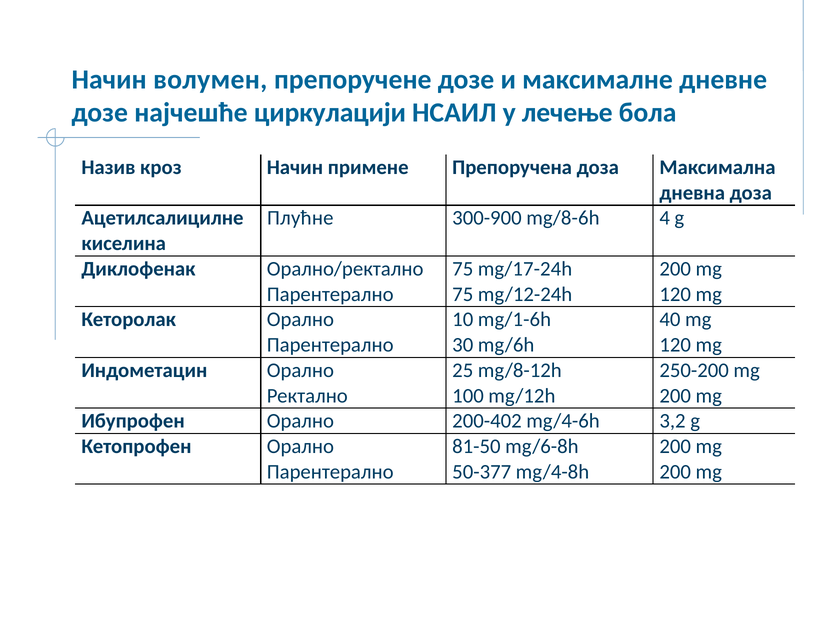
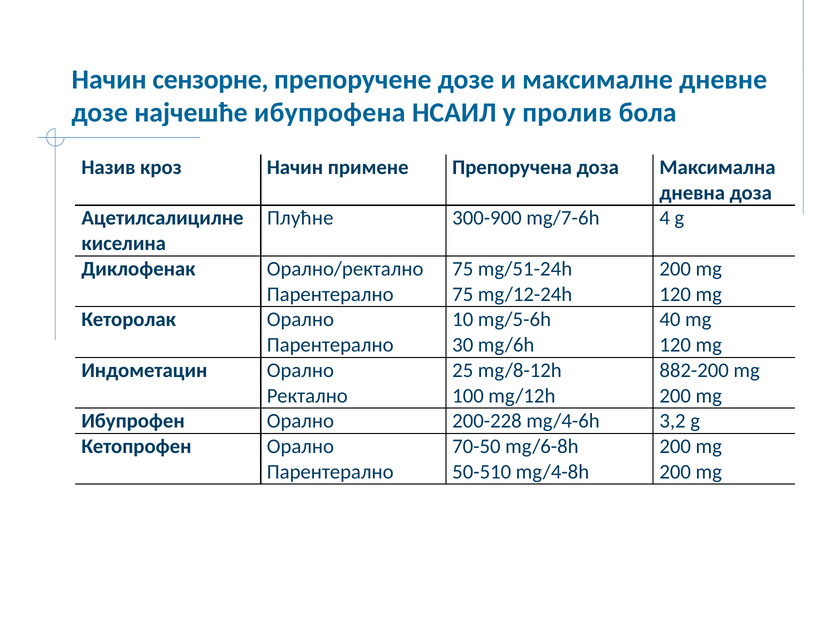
волумен: волумен -> сензорне
циркулацији: циркулацији -> ибупрофена
лечење: лечење -> пролив
mg/8-6h: mg/8-6h -> mg/7-6h
mg/17-24h: mg/17-24h -> mg/51-24h
mg/1-6h: mg/1-6h -> mg/5-6h
250-200: 250-200 -> 882-200
200-402: 200-402 -> 200-228
81-50: 81-50 -> 70-50
50-377: 50-377 -> 50-510
